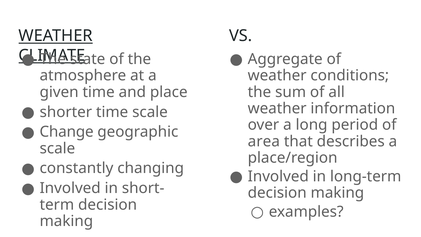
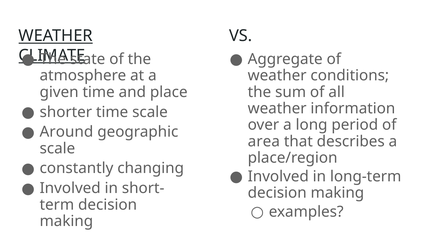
Change: Change -> Around
